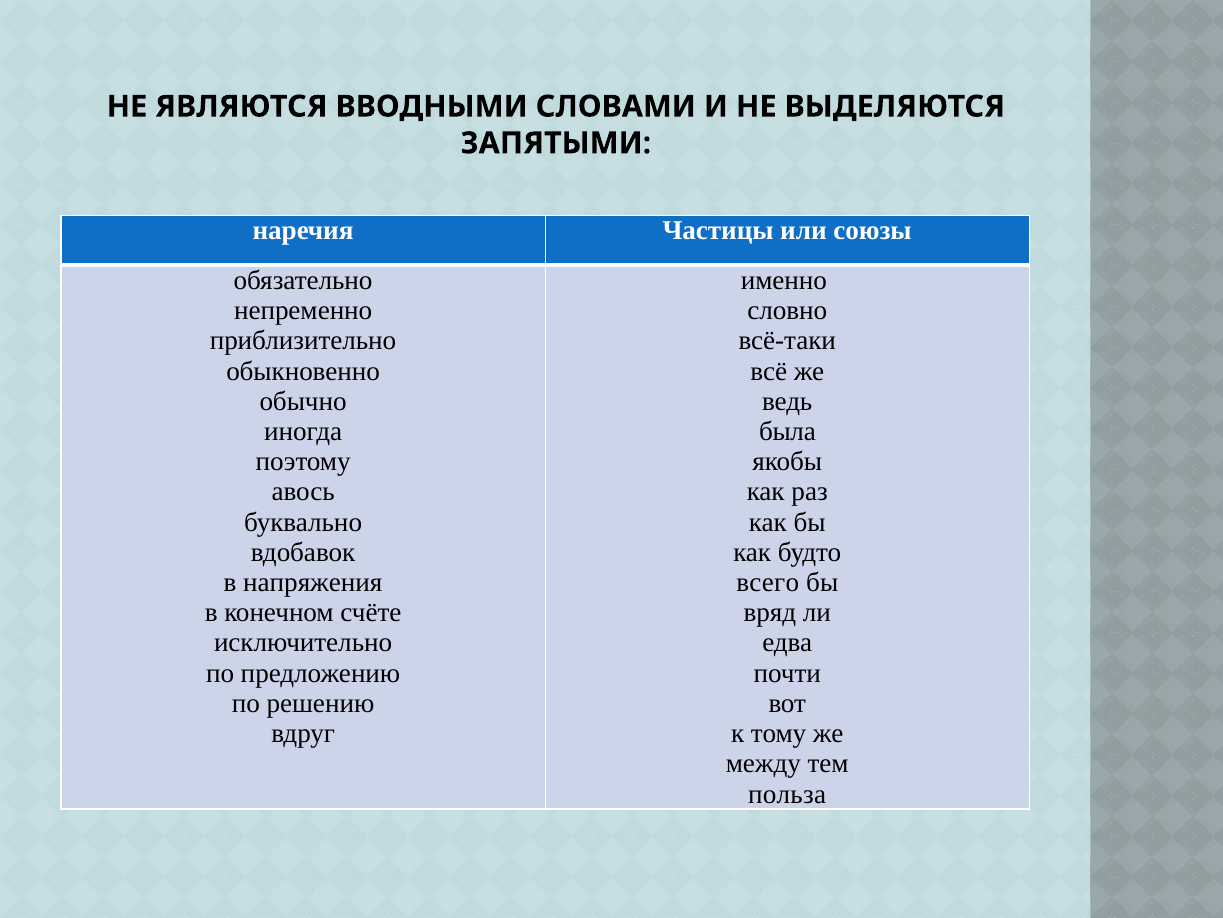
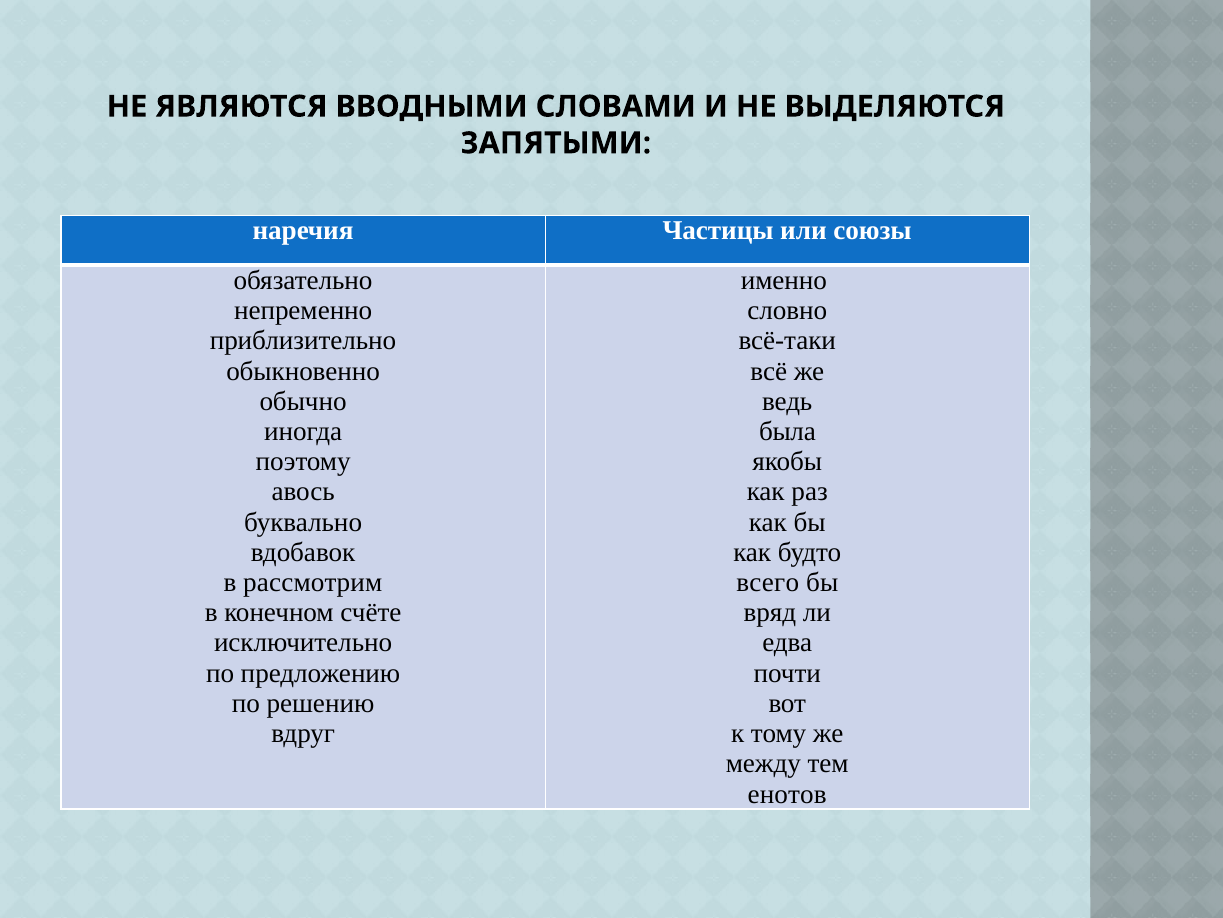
напряжения: напряжения -> рассмотрим
польза: польза -> енотов
